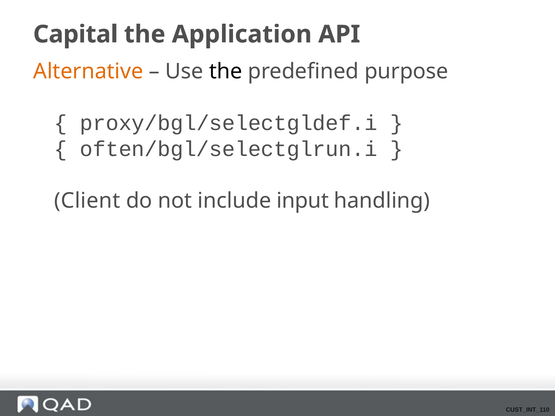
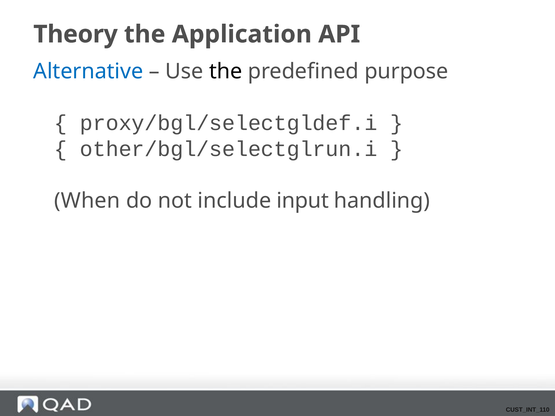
Capital: Capital -> Theory
Alternative colour: orange -> blue
often/bgl/selectglrun.i: often/bgl/selectglrun.i -> other/bgl/selectglrun.i
Client: Client -> When
